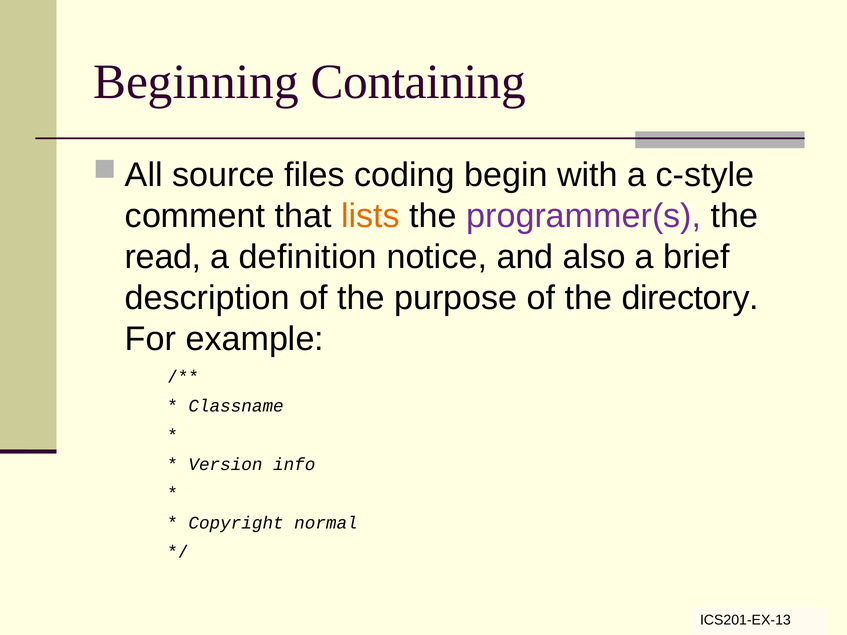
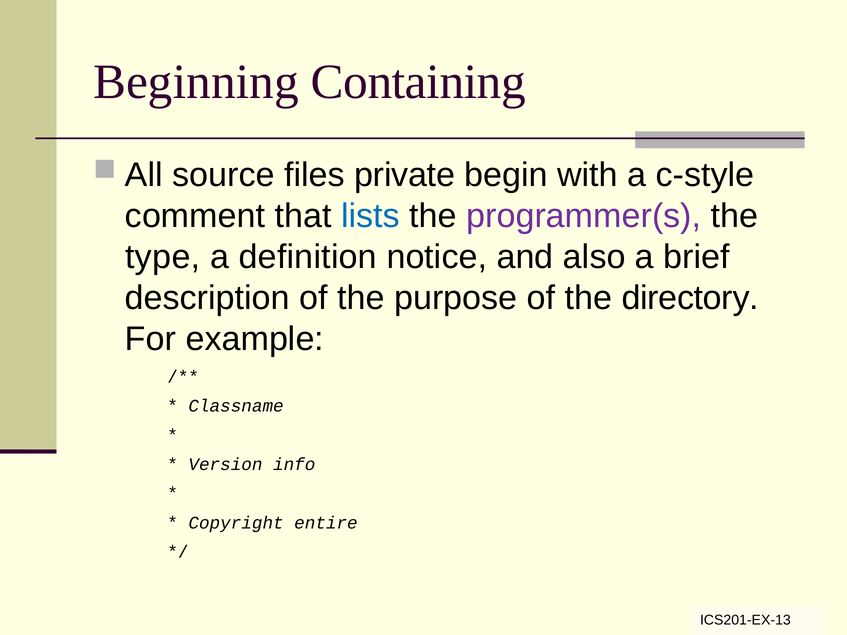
coding: coding -> private
lists colour: orange -> blue
read: read -> type
normal: normal -> entire
